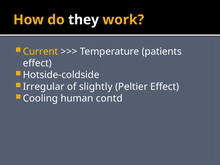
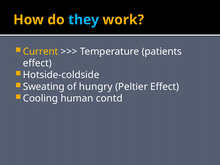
they colour: white -> light blue
Irregular: Irregular -> Sweating
slightly: slightly -> hungry
